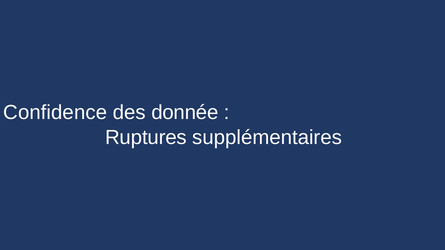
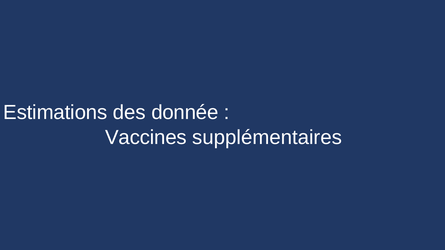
Confidence: Confidence -> Estimations
Ruptures: Ruptures -> Vaccines
